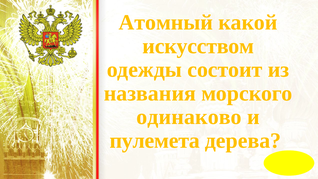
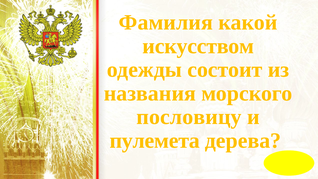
Атомный: Атомный -> Фамилия
одинаково: одинаково -> пословицу
